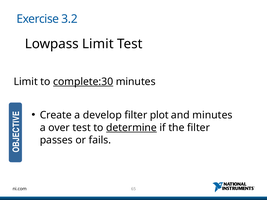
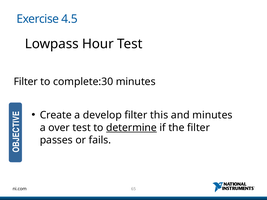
3.2: 3.2 -> 4.5
Lowpass Limit: Limit -> Hour
Limit at (26, 82): Limit -> Filter
complete:30 underline: present -> none
plot: plot -> this
